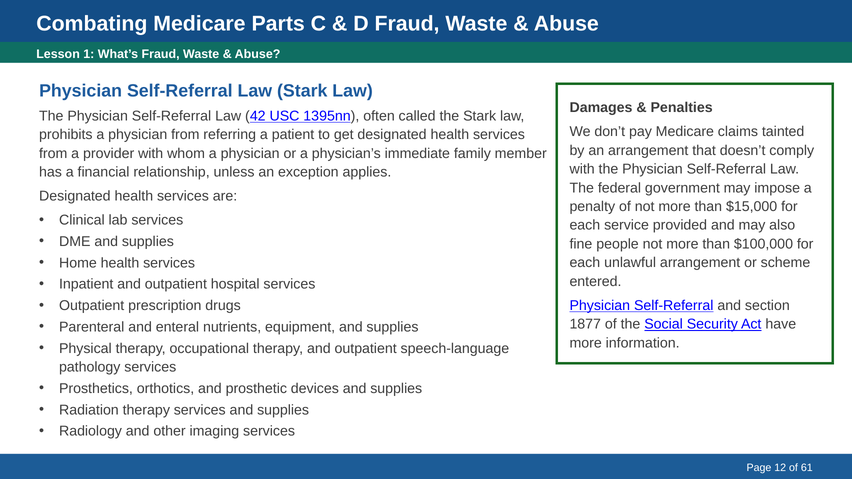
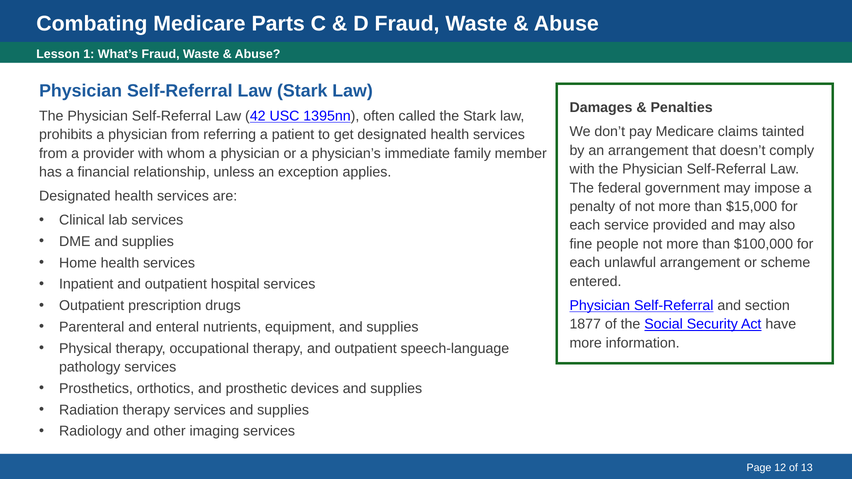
61: 61 -> 13
